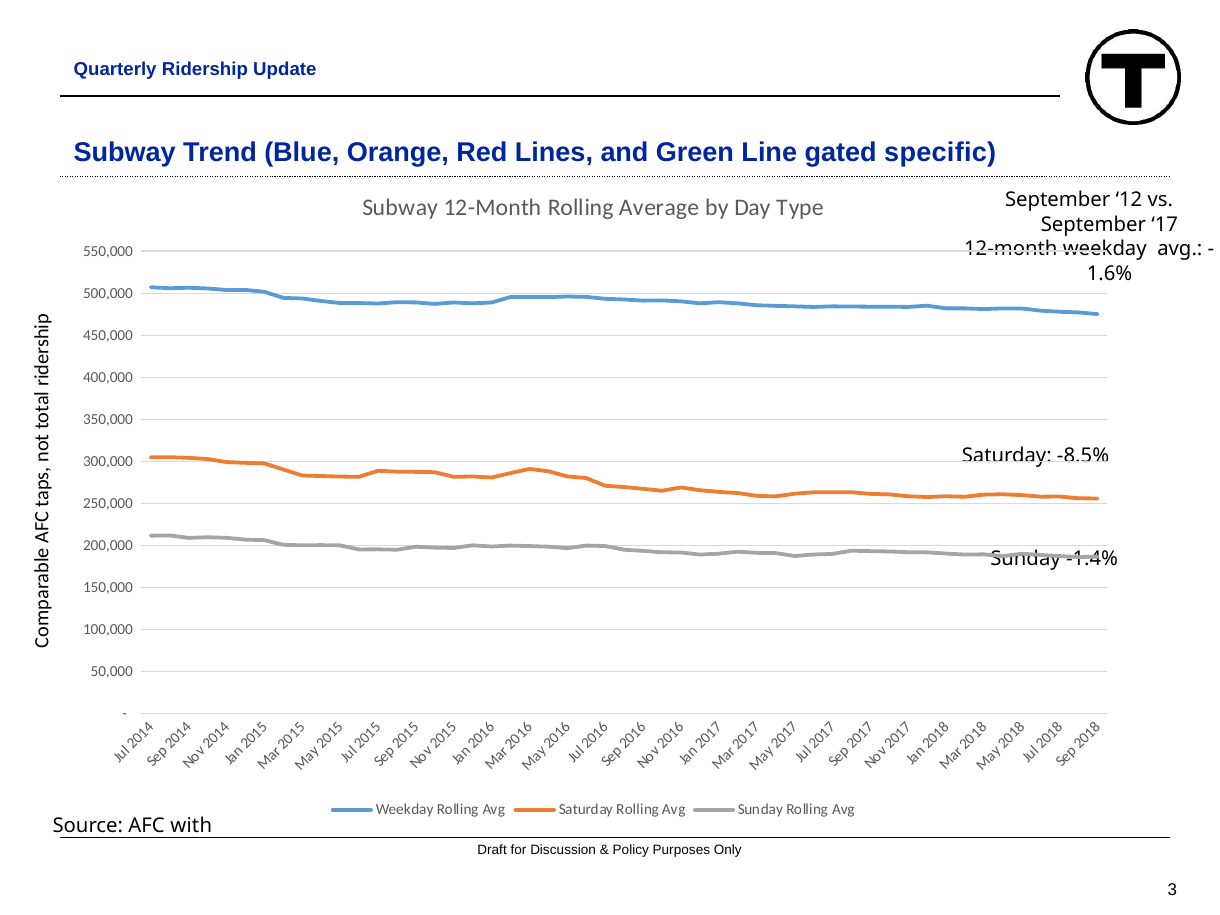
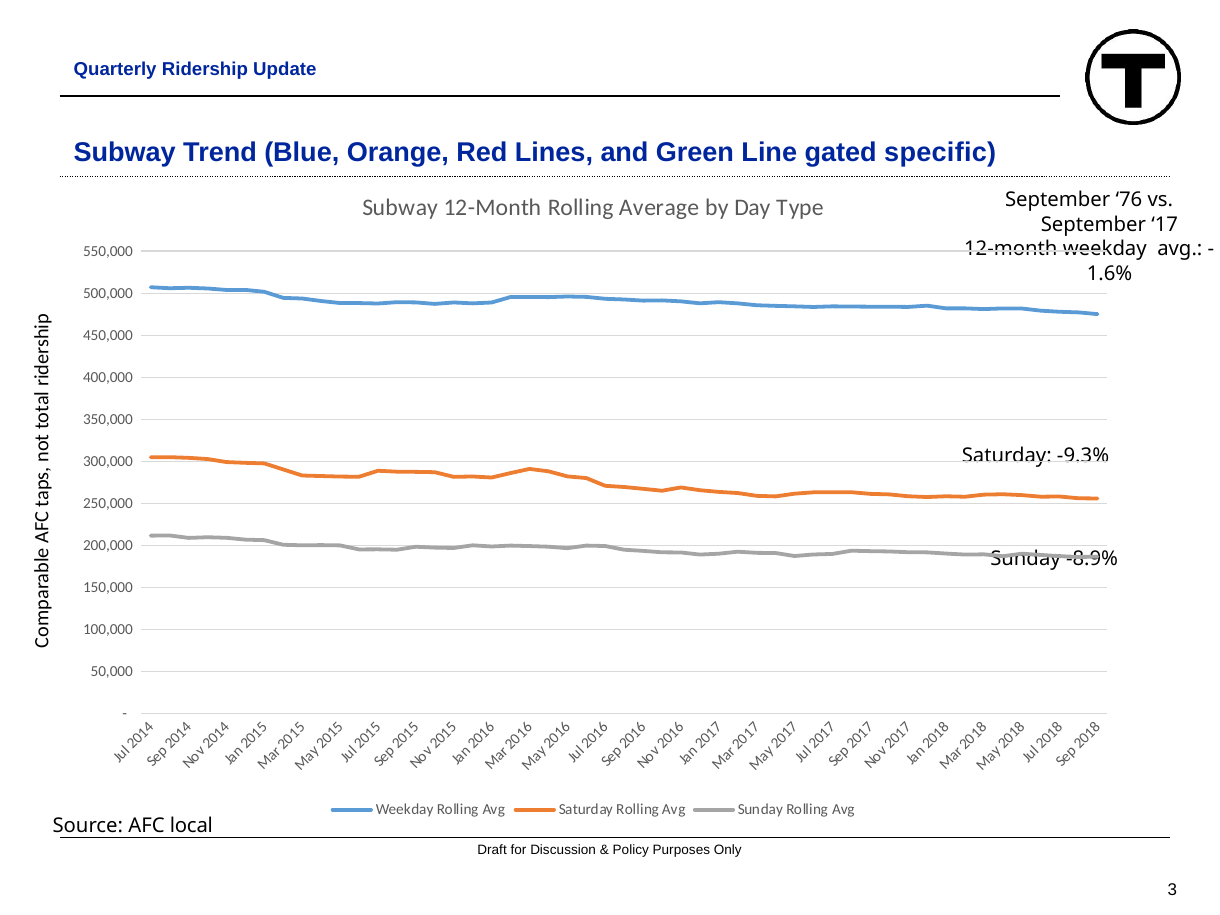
12: 12 -> 76
-8.5%: -8.5% -> -9.3%
-1.4%: -1.4% -> -8.9%
with: with -> local
